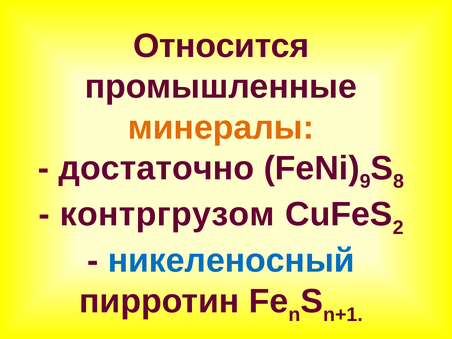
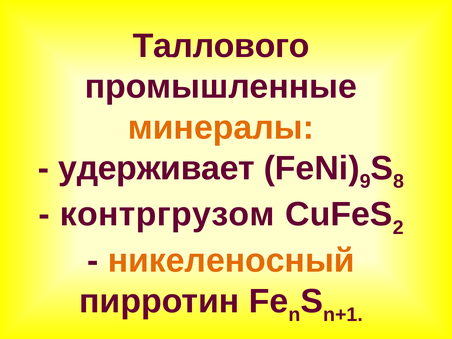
Относится: Относится -> Таллового
достаточно: достаточно -> удерживает
никеленосный colour: blue -> orange
